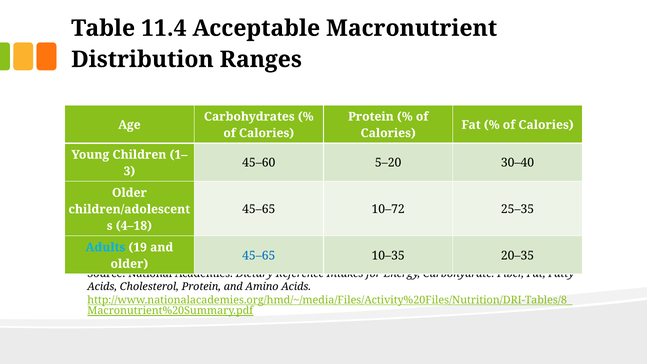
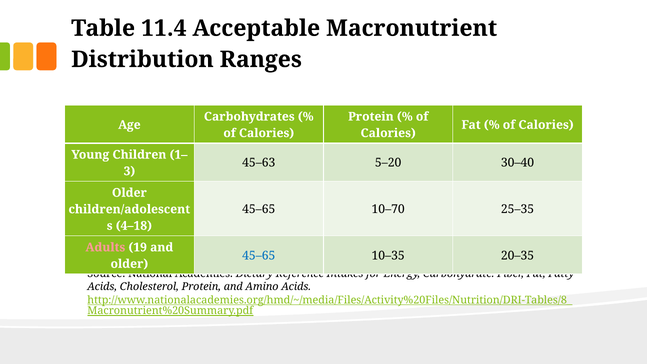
45–60: 45–60 -> 45–63
10–72: 10–72 -> 10–70
Adults colour: light blue -> pink
